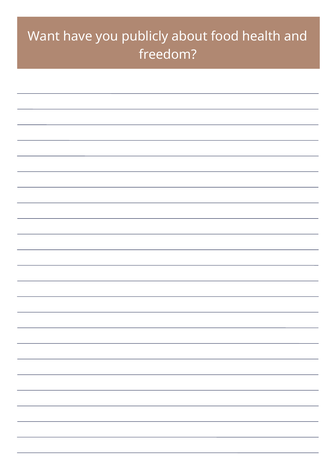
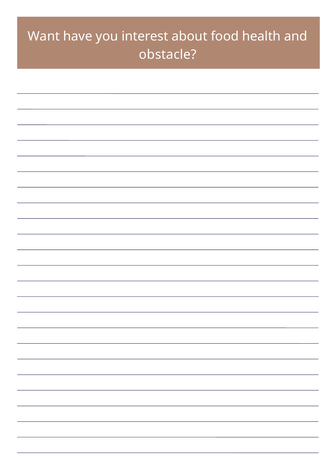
publicly: publicly -> interest
freedom: freedom -> obstacle
